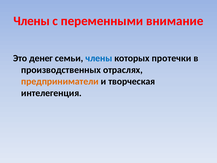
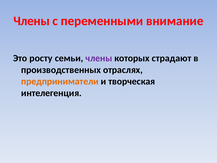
денег: денег -> росту
члены at (99, 58) colour: blue -> purple
протечки: протечки -> страдают
